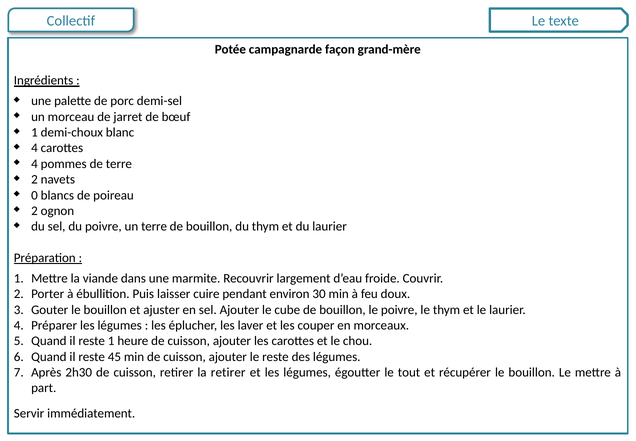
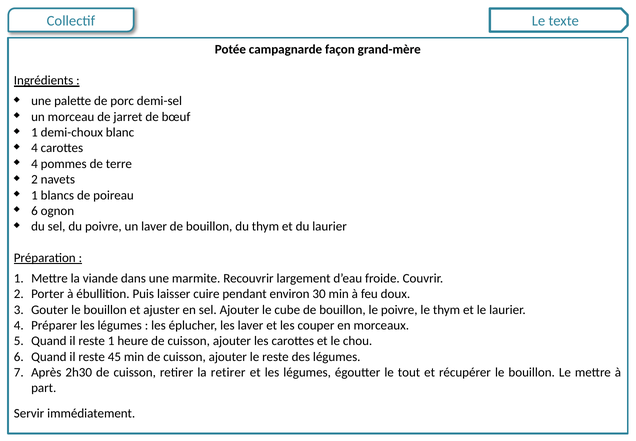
0 at (34, 195): 0 -> 1
2 at (34, 211): 2 -> 6
un terre: terre -> laver
